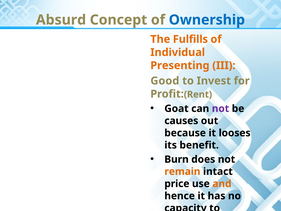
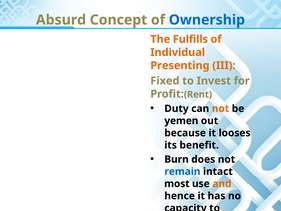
Good: Good -> Fixed
Goat: Goat -> Duty
not at (221, 108) colour: purple -> orange
causes: causes -> yemen
remain colour: orange -> blue
price: price -> most
